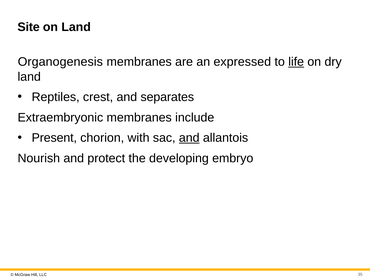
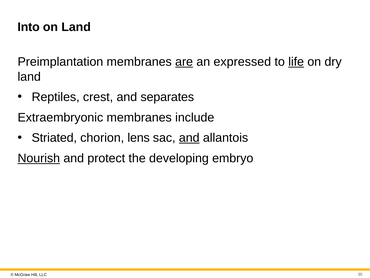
Site: Site -> Into
Organogenesis: Organogenesis -> Preimplantation
are underline: none -> present
Present: Present -> Striated
with: with -> lens
Nourish underline: none -> present
